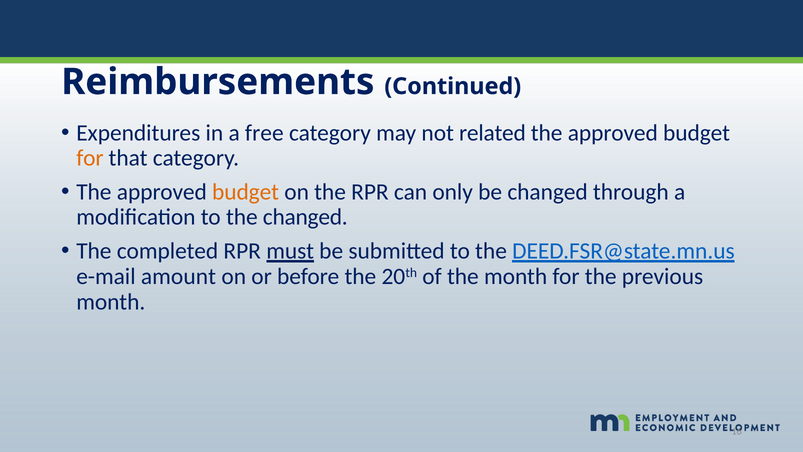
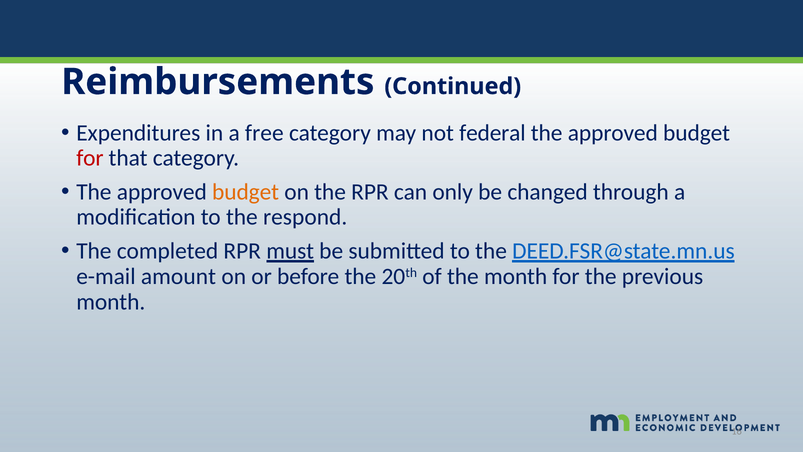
related: related -> federal
for at (90, 158) colour: orange -> red
the changed: changed -> respond
